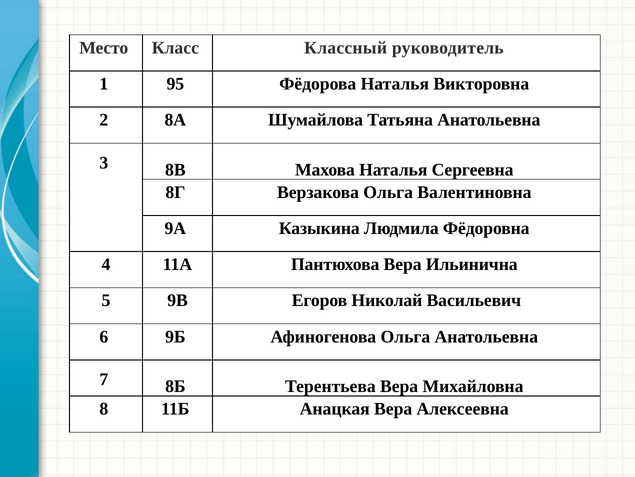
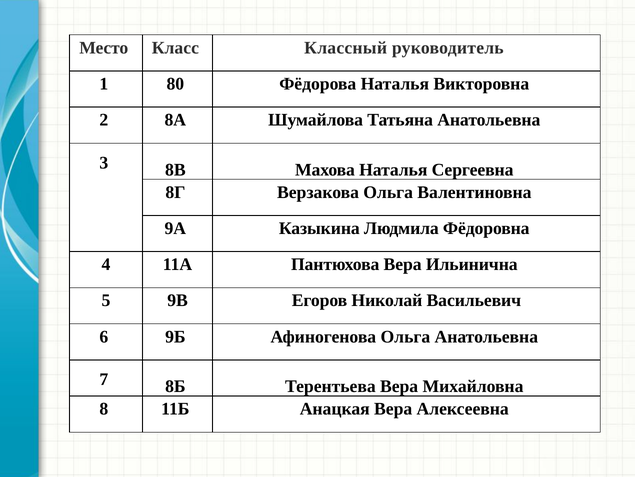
95: 95 -> 80
